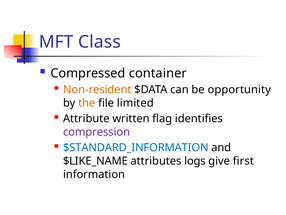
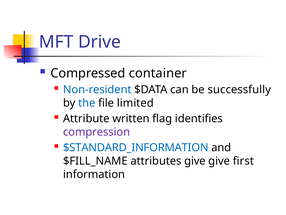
Class: Class -> Drive
Non-resident colour: orange -> blue
opportunity: opportunity -> successfully
the colour: orange -> blue
$LIKE_NAME: $LIKE_NAME -> $FILL_NAME
attributes logs: logs -> give
